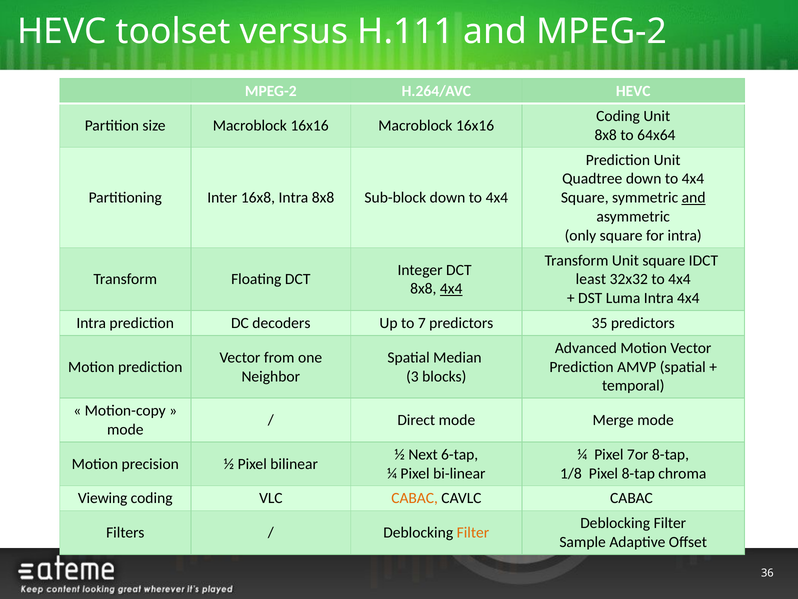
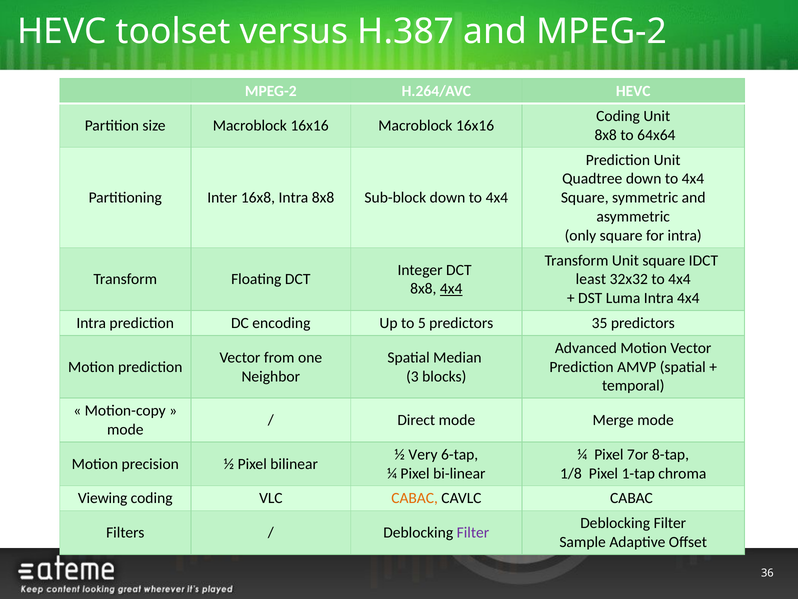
H.111: H.111 -> H.387
and at (694, 198) underline: present -> none
decoders: decoders -> encoding
7: 7 -> 5
Next: Next -> Very
Pixel 8-tap: 8-tap -> 1-tap
Filter at (473, 532) colour: orange -> purple
